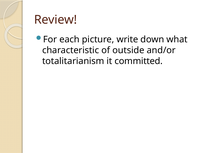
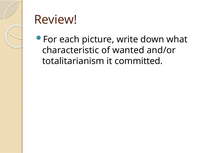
outside: outside -> wanted
